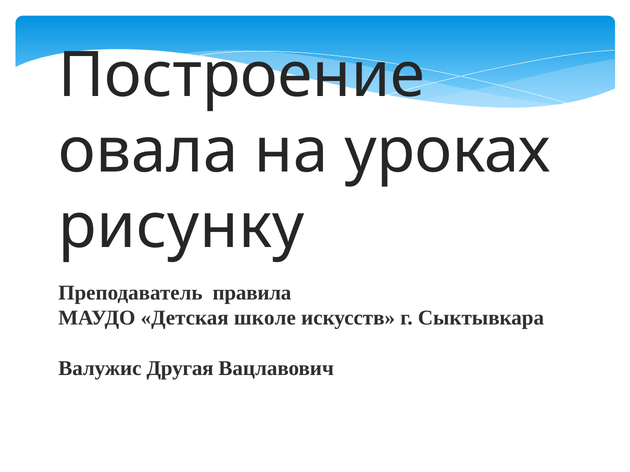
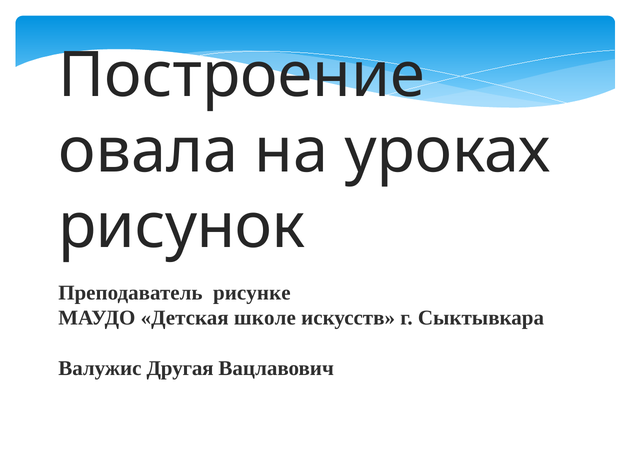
рисунку: рисунку -> рисунок
правила: правила -> рисунке
